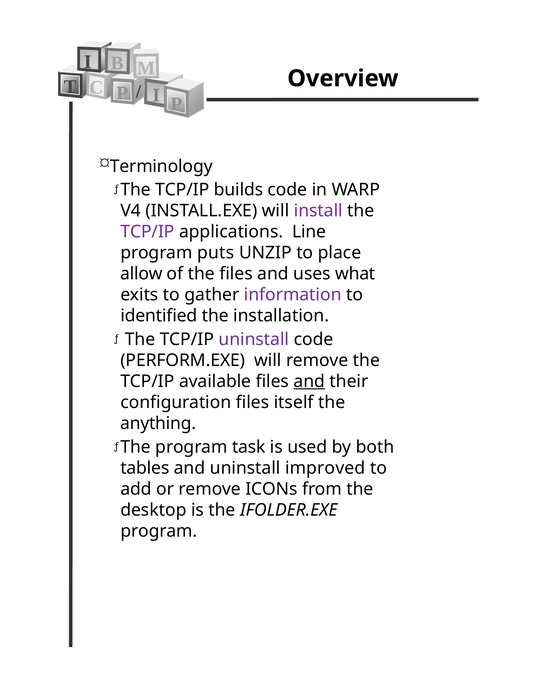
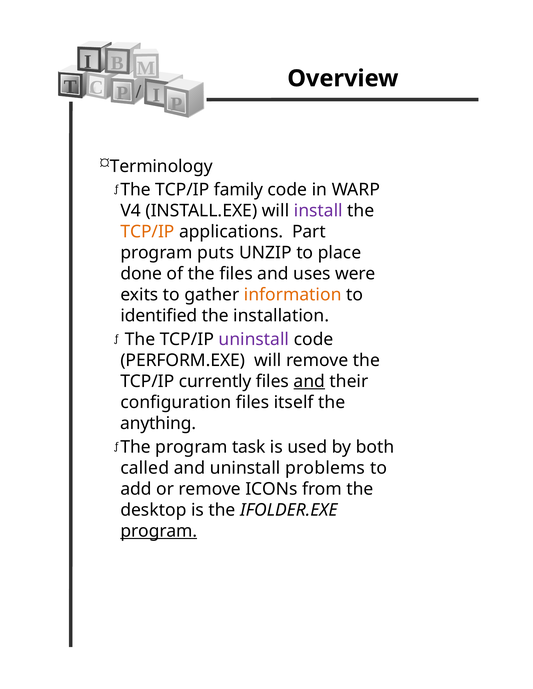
builds: builds -> family
TCP/IP at (147, 232) colour: purple -> orange
Line: Line -> Part
allow: allow -> done
what: what -> were
information colour: purple -> orange
available: available -> currently
tables: tables -> called
improved: improved -> problems
program at (159, 531) underline: none -> present
